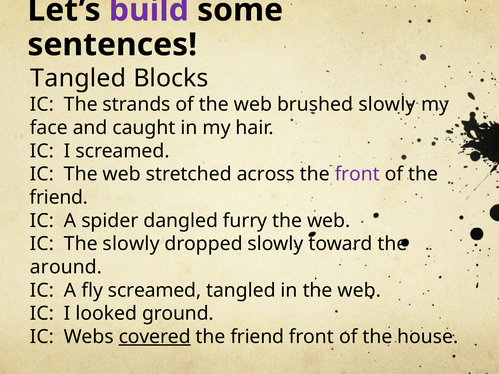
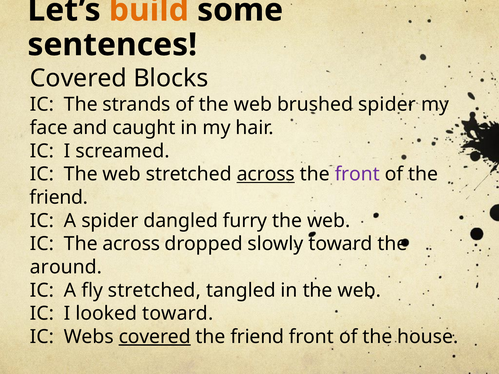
build colour: purple -> orange
Tangled at (78, 78): Tangled -> Covered
brushed slowly: slowly -> spider
across at (266, 174) underline: none -> present
The slowly: slowly -> across
fly screamed: screamed -> stretched
looked ground: ground -> toward
